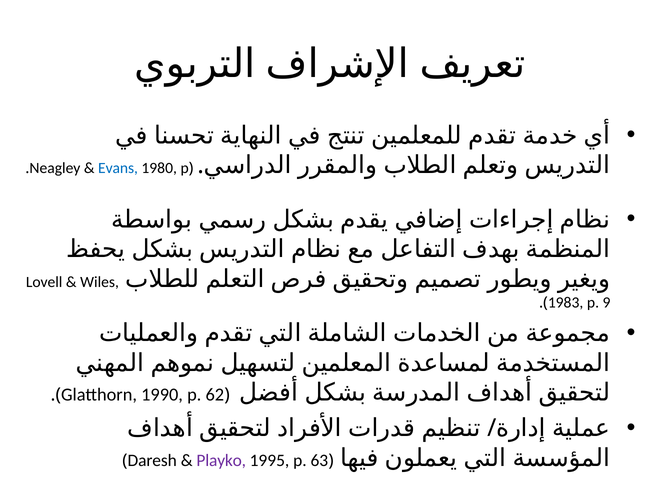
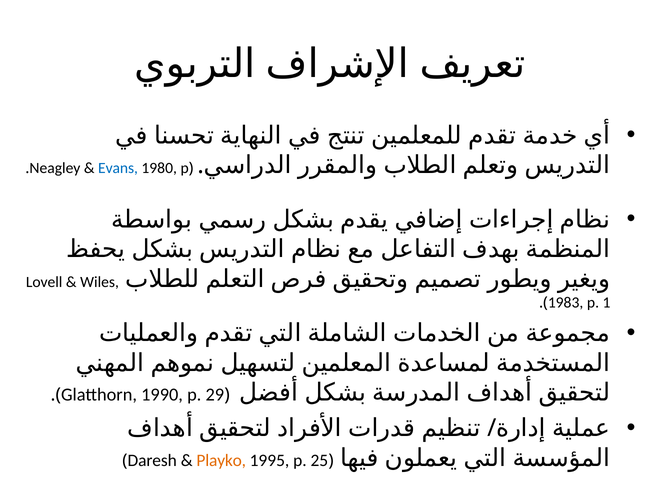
9: 9 -> 1
62: 62 -> 29
Playko colour: purple -> orange
63: 63 -> 25
